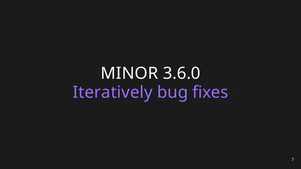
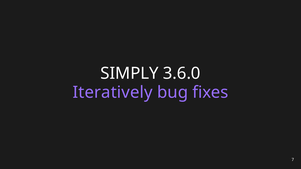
MINOR: MINOR -> SIMPLY
